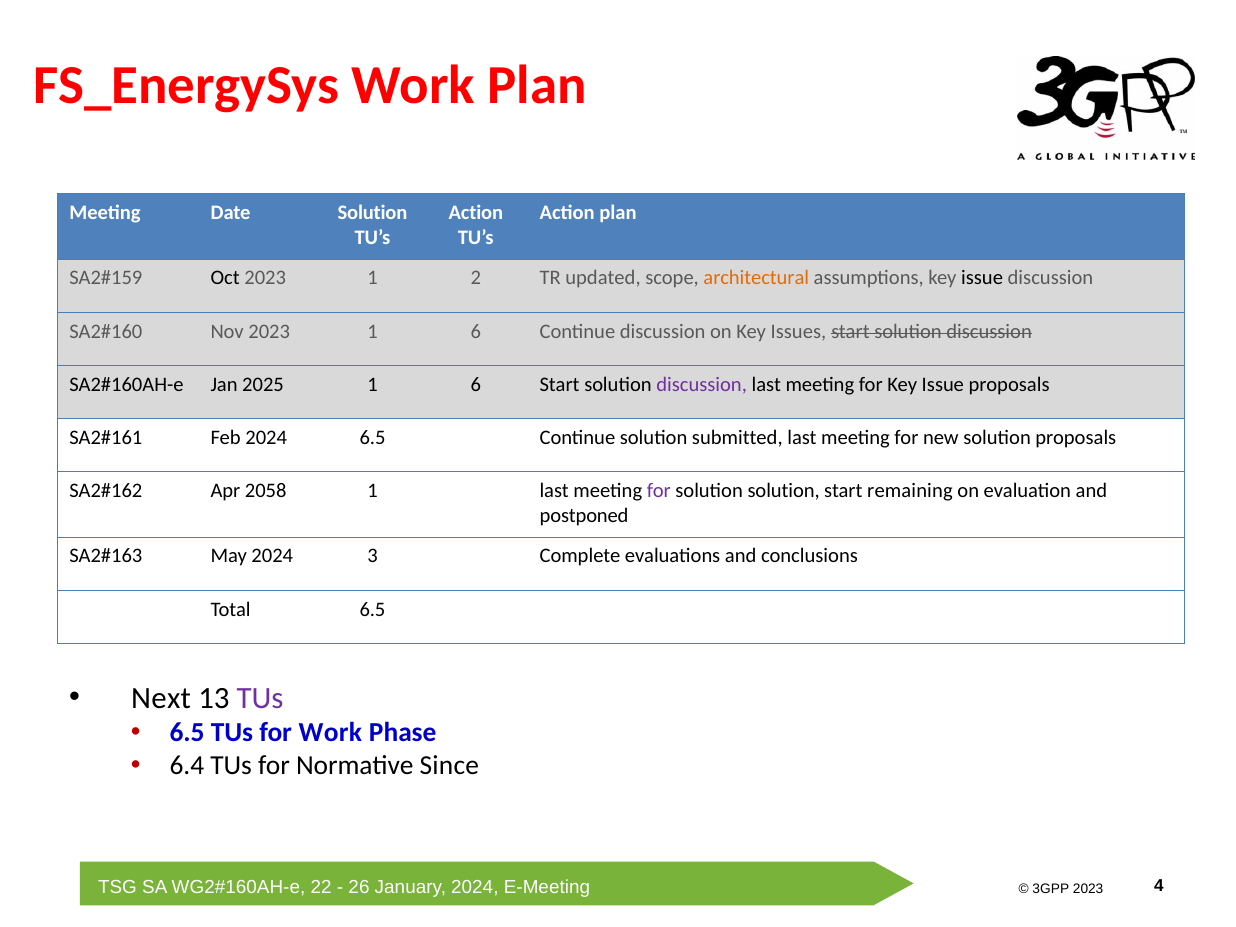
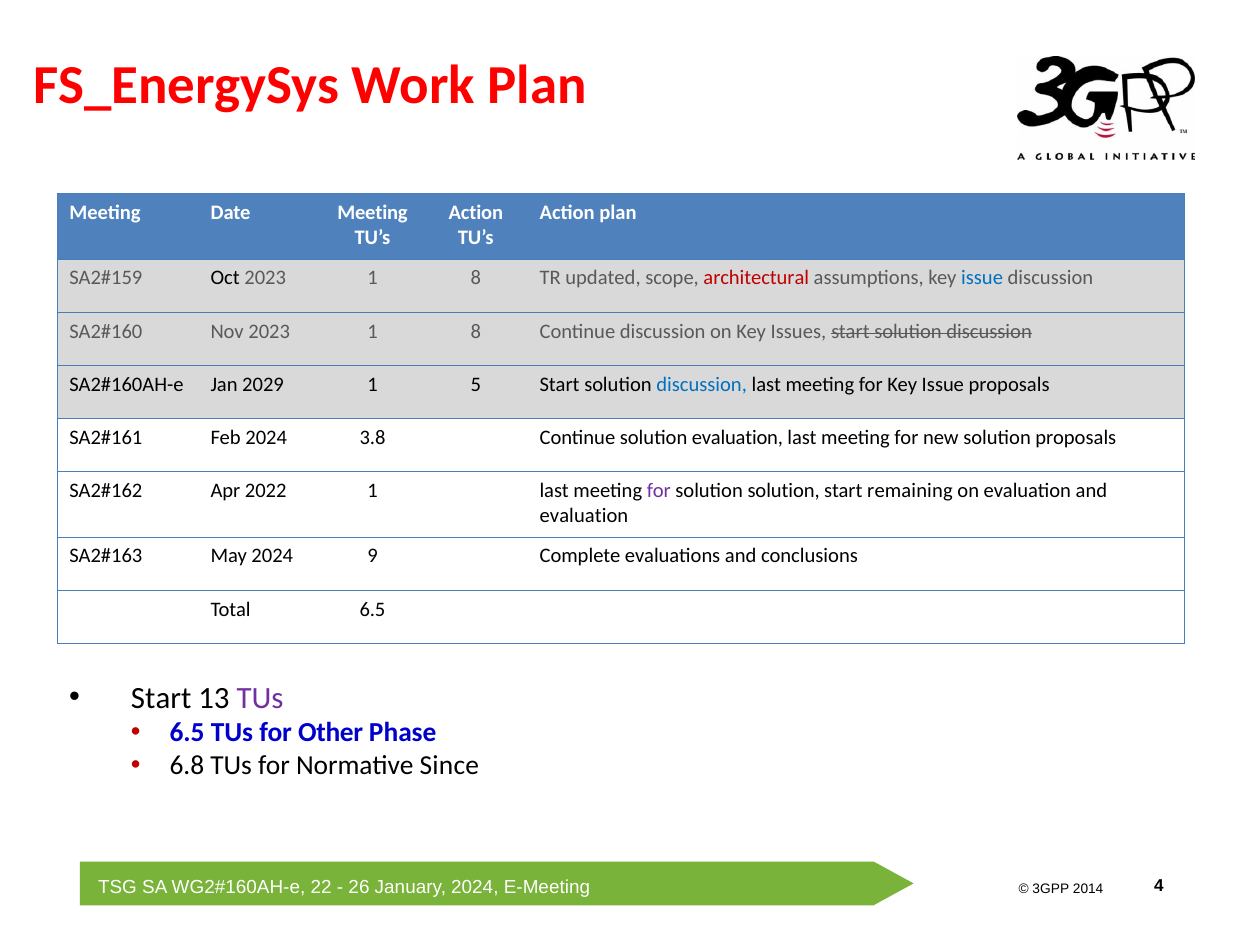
Date Solution: Solution -> Meeting
2 at (476, 278): 2 -> 8
architectural colour: orange -> red
issue at (982, 278) colour: black -> blue
Nov 2023 1 6: 6 -> 8
2025: 2025 -> 2029
6 at (476, 384): 6 -> 5
discussion at (702, 384) colour: purple -> blue
2024 6.5: 6.5 -> 3.8
solution submitted: submitted -> evaluation
2058: 2058 -> 2022
postponed at (584, 516): postponed -> evaluation
3: 3 -> 9
Next at (161, 698): Next -> Start
for Work: Work -> Other
6.4: 6.4 -> 6.8
2023 at (1088, 889): 2023 -> 2014
